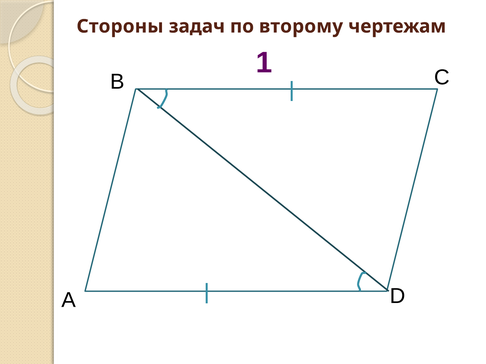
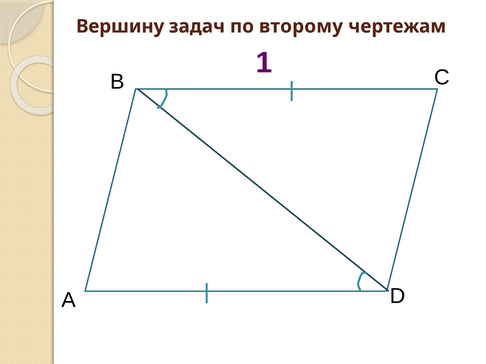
Стороны: Стороны -> Вершину
